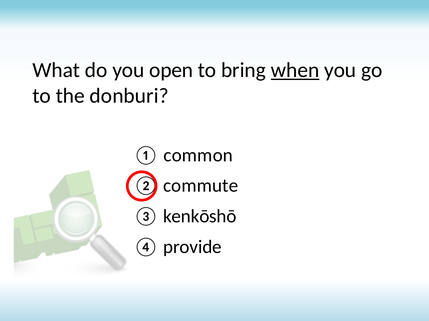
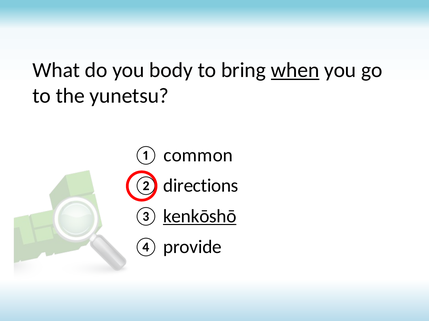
open: open -> body
donburi: donburi -> yunetsu
commute: commute -> directions
kenkōshō underline: none -> present
